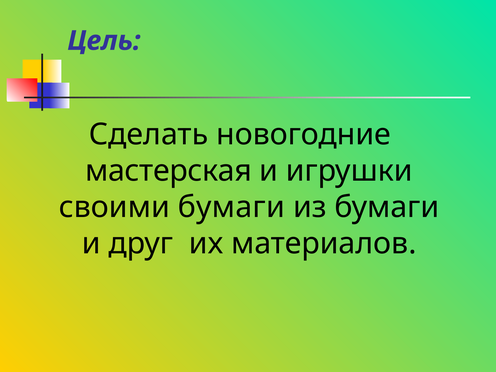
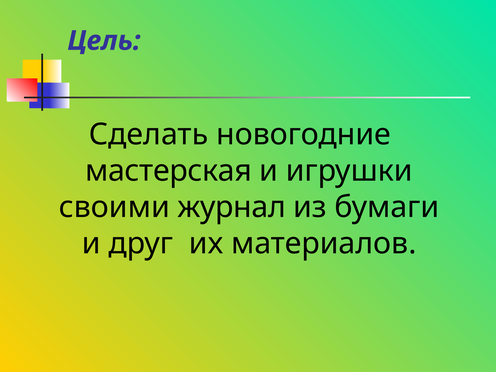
своими бумаги: бумаги -> журнал
